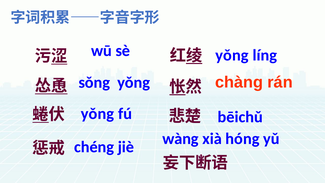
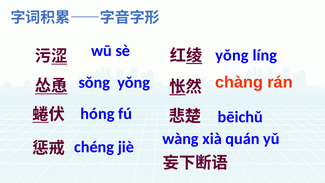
yǒng at (97, 114): yǒng -> hóng
hóng: hóng -> quán
